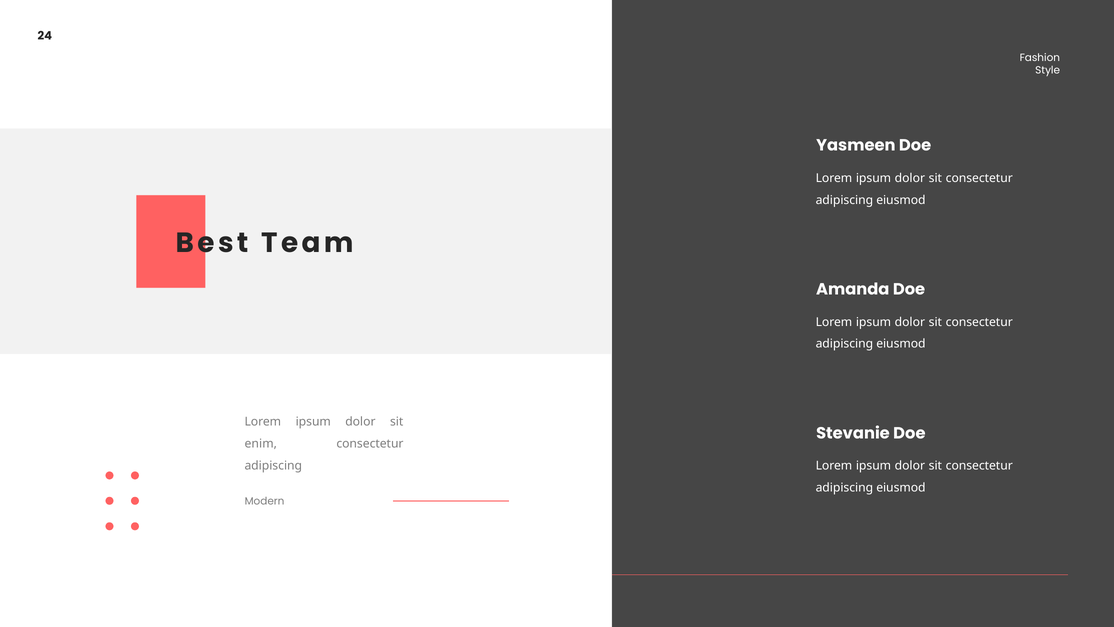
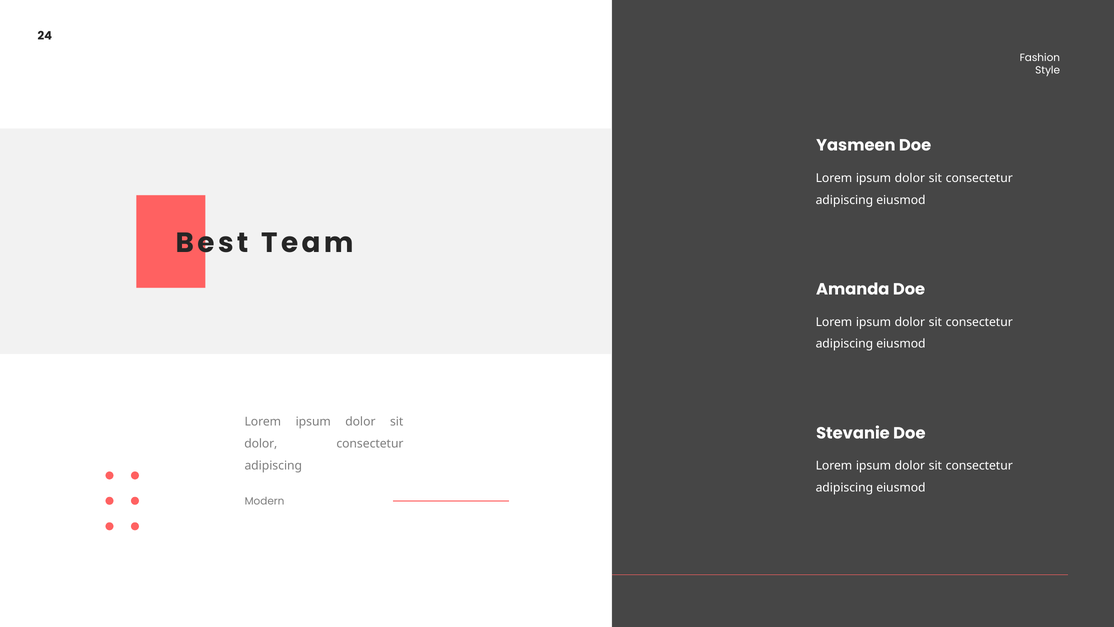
enim at (261, 444): enim -> dolor
